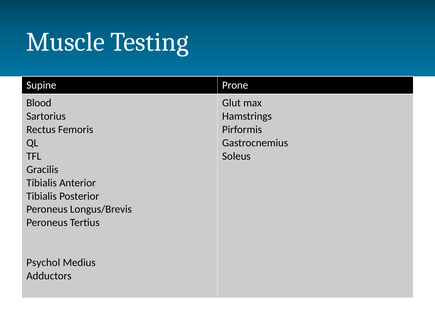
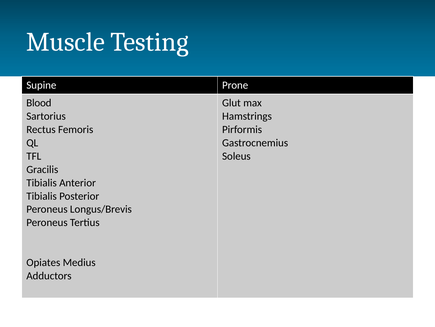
Psychol: Psychol -> Opiates
